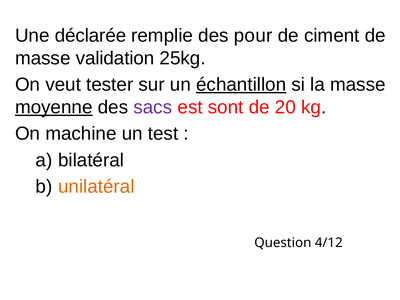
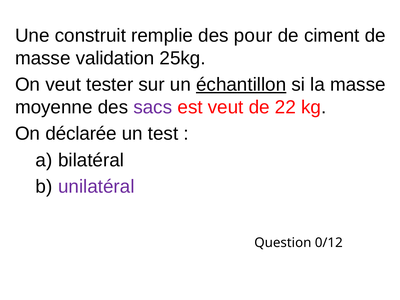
déclarée: déclarée -> construit
moyenne underline: present -> none
est sont: sont -> veut
20: 20 -> 22
machine: machine -> déclarée
unilatéral colour: orange -> purple
4/12: 4/12 -> 0/12
